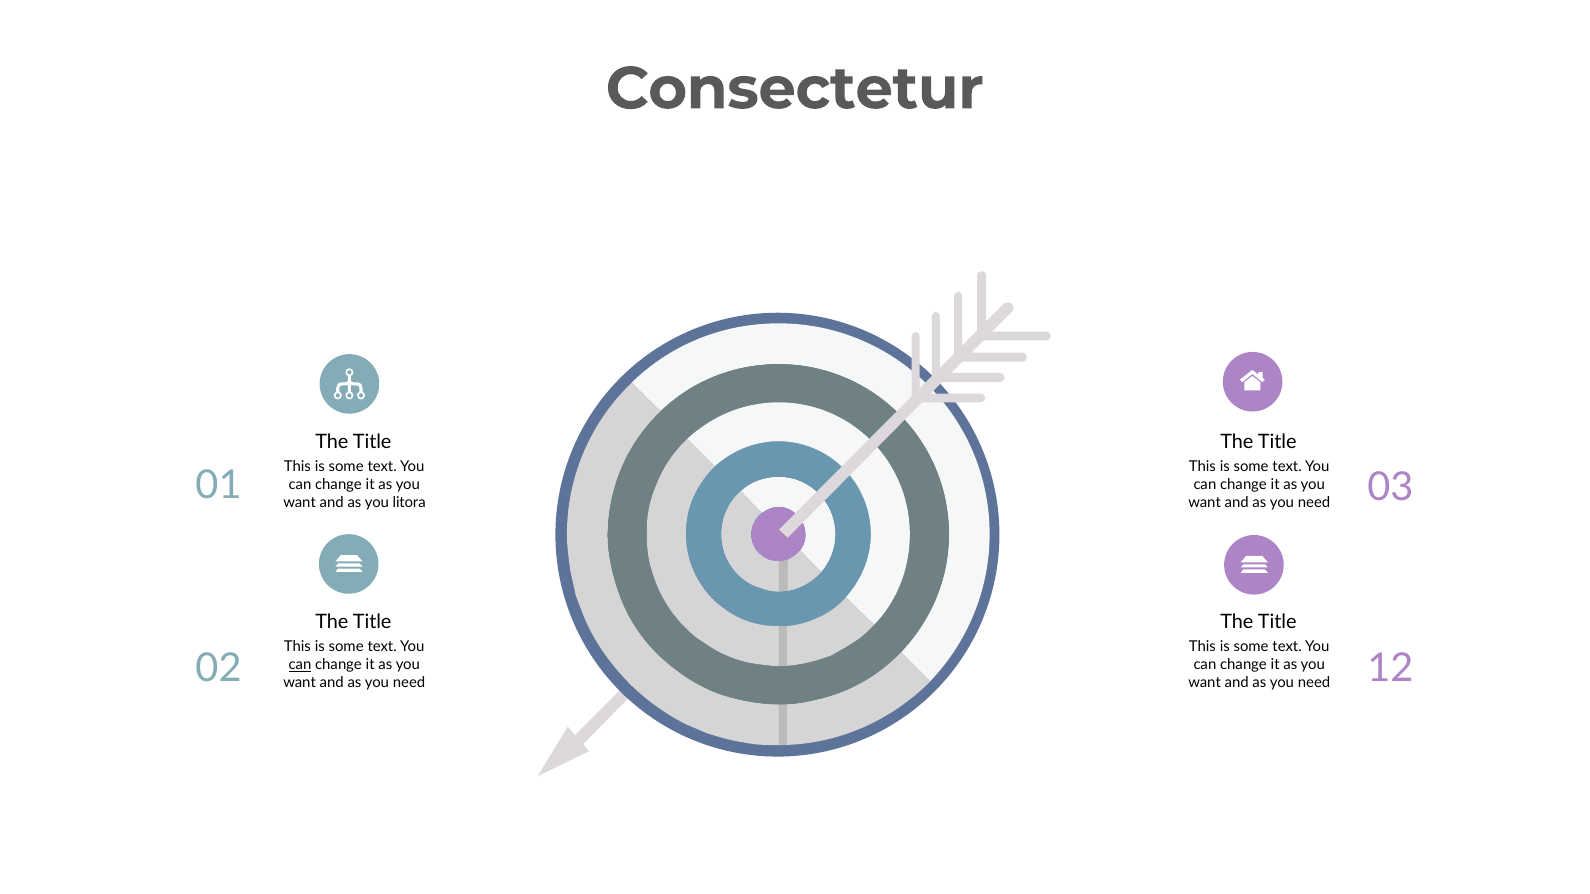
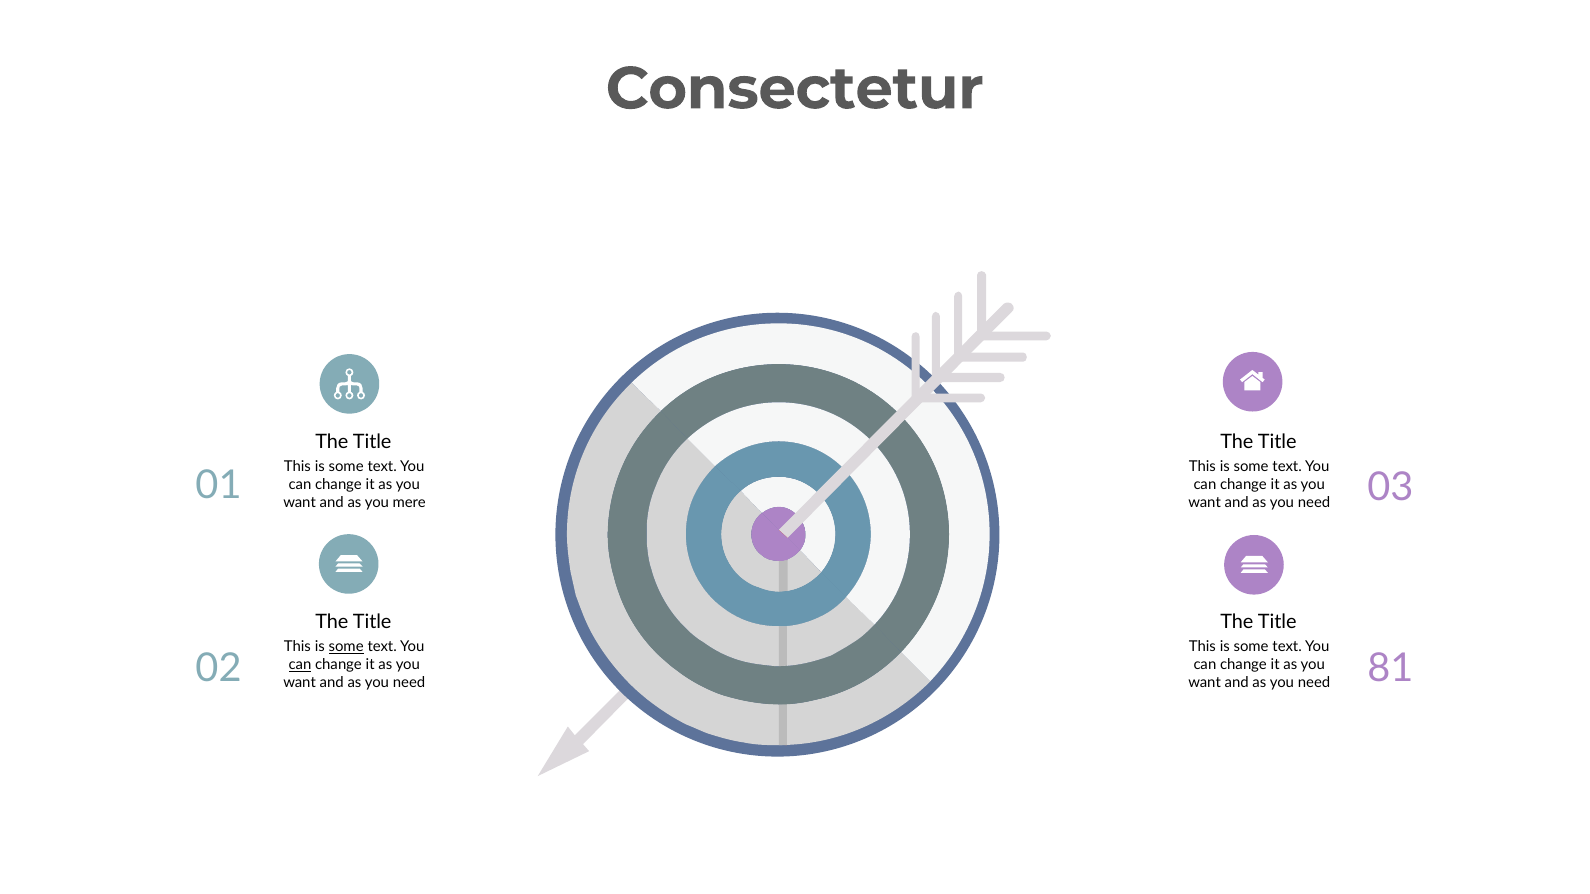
litora: litora -> mere
some at (346, 647) underline: none -> present
12: 12 -> 81
